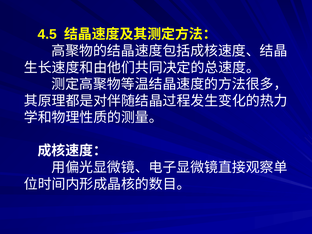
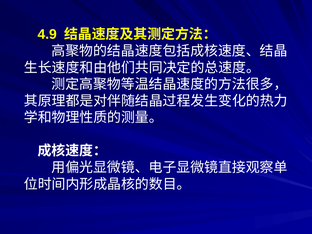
4.5: 4.5 -> 4.9
